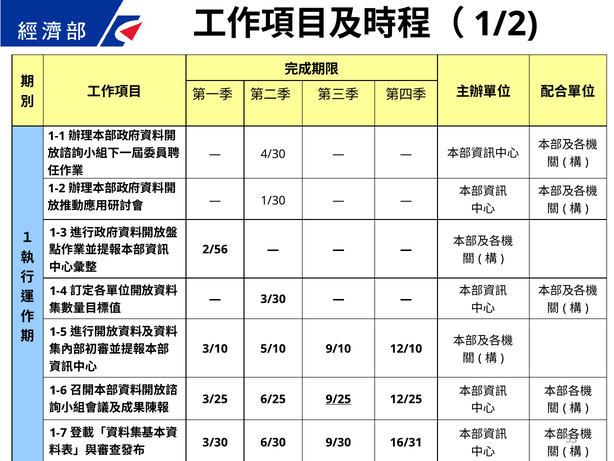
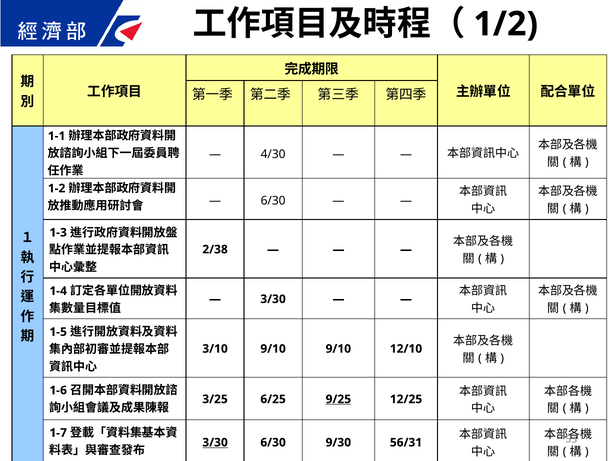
1/30 at (273, 201): 1/30 -> 6/30
2/56: 2/56 -> 2/38
3/10 5/10: 5/10 -> 9/10
3/30 at (215, 442) underline: none -> present
16/31: 16/31 -> 56/31
